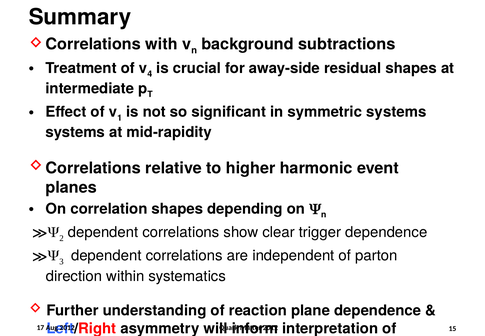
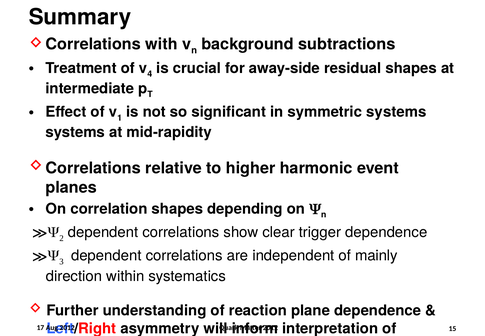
parton: parton -> mainly
